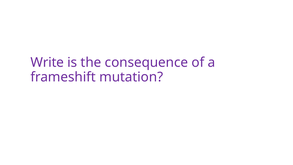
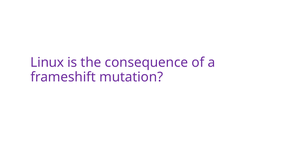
Write: Write -> Linux
